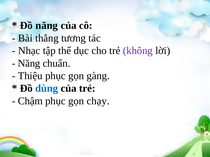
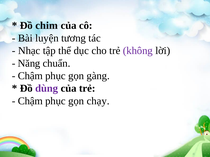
Đồ năng: năng -> chim
thẳng: thẳng -> luyện
Thiệu at (30, 76): Thiệu -> Chậm
dùng colour: blue -> purple
